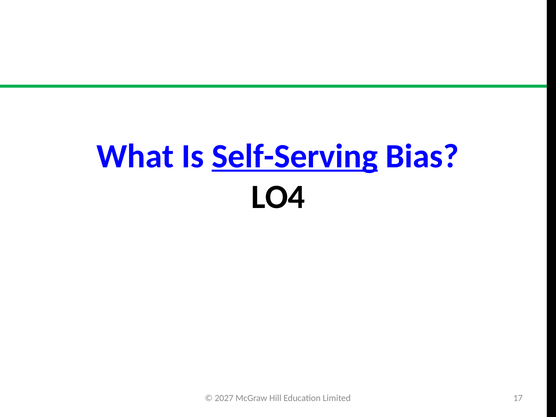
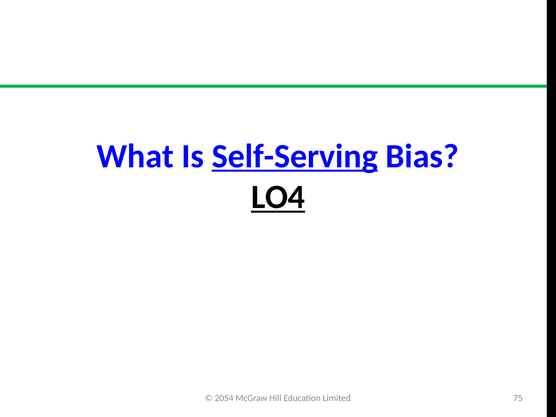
LO4 underline: none -> present
2027: 2027 -> 2054
17: 17 -> 75
